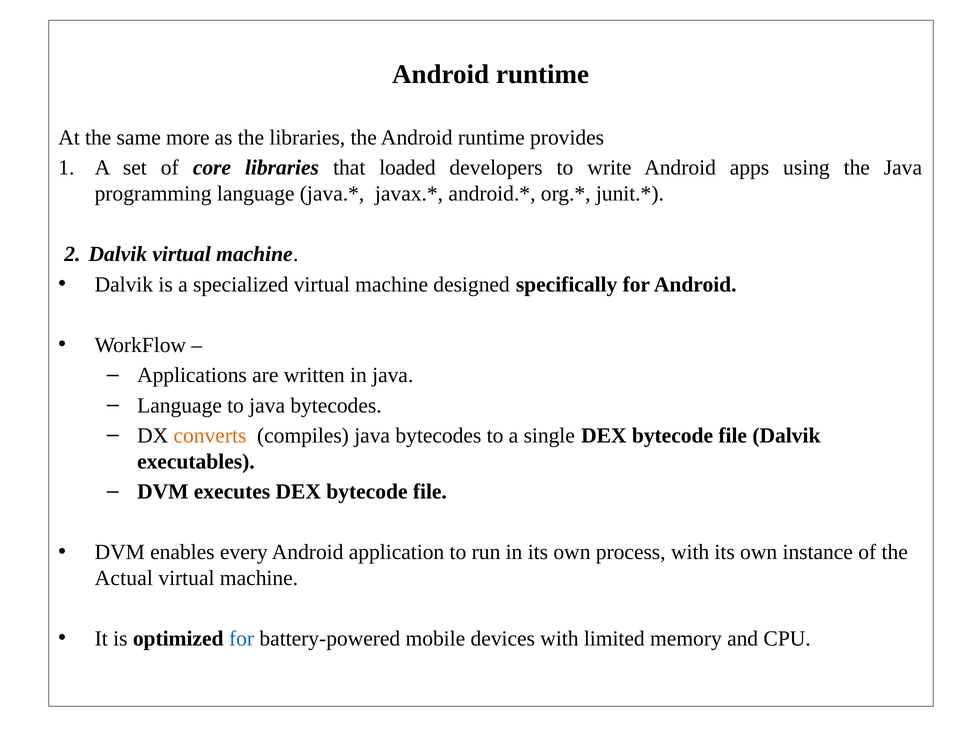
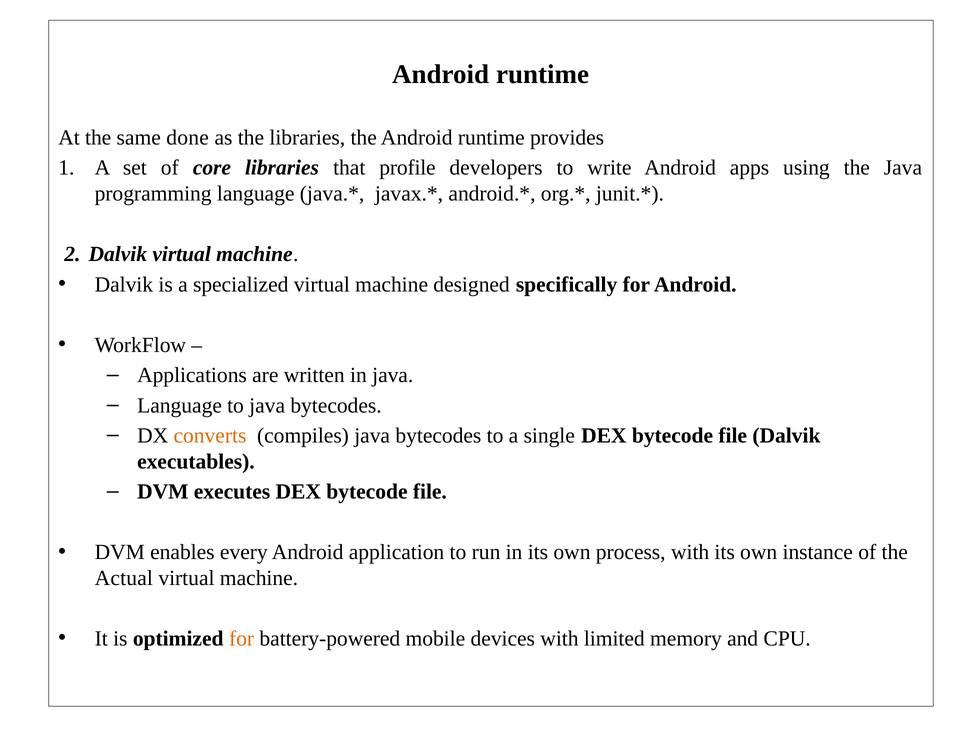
more: more -> done
loaded: loaded -> profile
for at (242, 638) colour: blue -> orange
